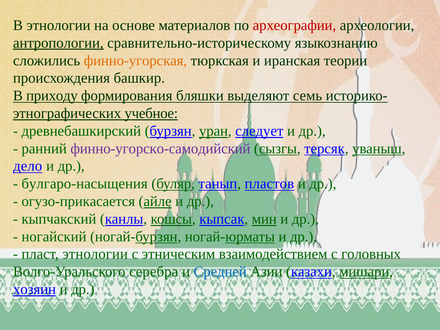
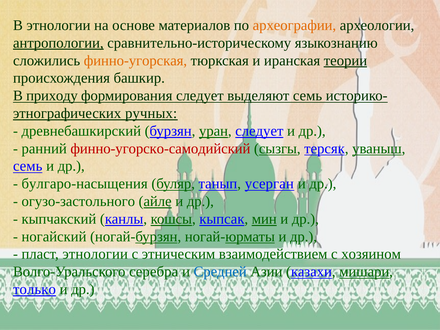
археографии colour: red -> orange
теории underline: none -> present
формирования бляшки: бляшки -> следует
учебное: учебное -> ручных
финно-угорско-самодийский colour: purple -> red
дело at (28, 166): дело -> семь
пластов: пластов -> усерган
огузо-прикасается: огузо-прикасается -> огузо-застольного
головных: головных -> хозяином
хозяин: хозяин -> только
